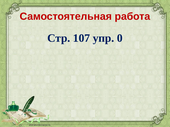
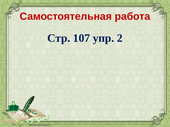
0: 0 -> 2
